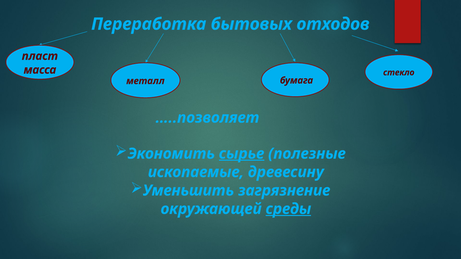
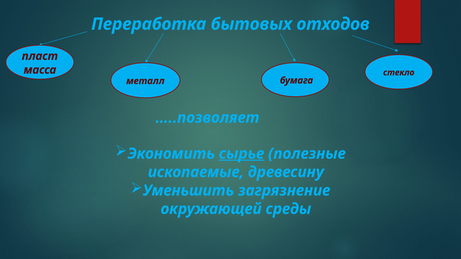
среды underline: present -> none
